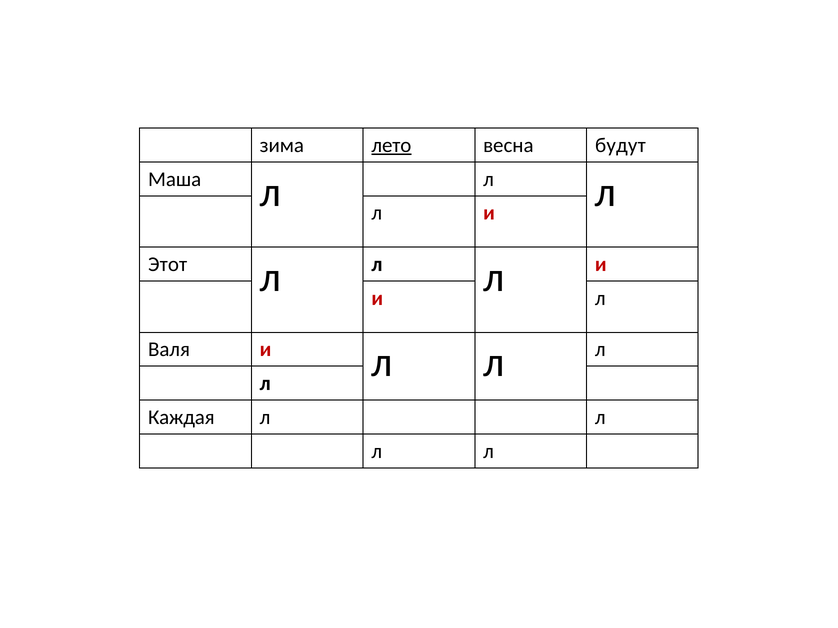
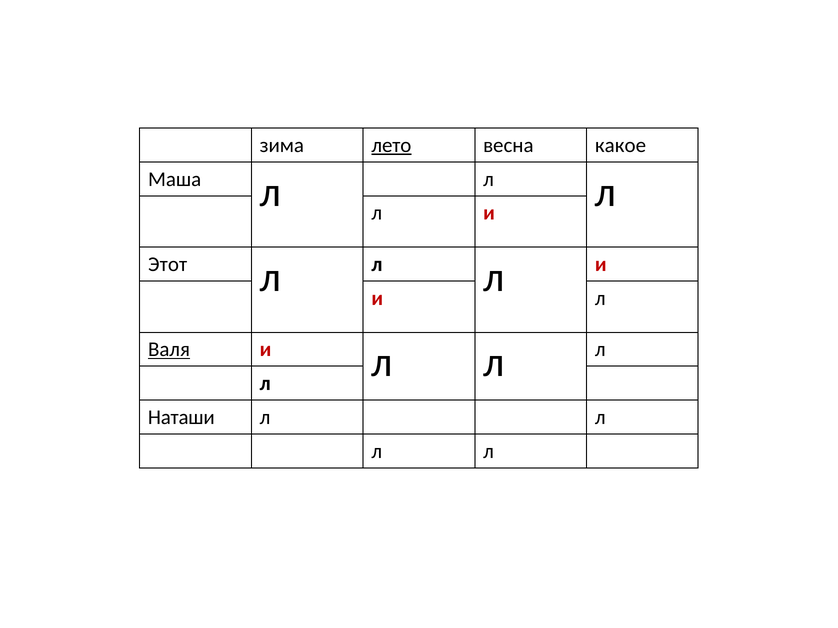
будут: будут -> какое
Валя underline: none -> present
Каждая: Каждая -> Наташи
